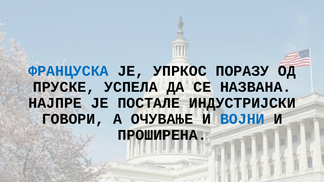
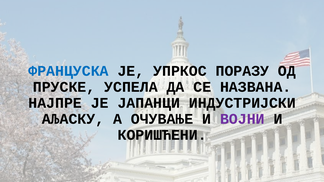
ПОСТАЛЕ: ПОСТАЛЕ -> ЈАПАНЦИ
ГОВОРИ: ГОВОРИ -> АЉАСКУ
ВОЈНИ colour: blue -> purple
ПРОШИРЕНА: ПРОШИРЕНА -> КОРИШЋЕНИ
